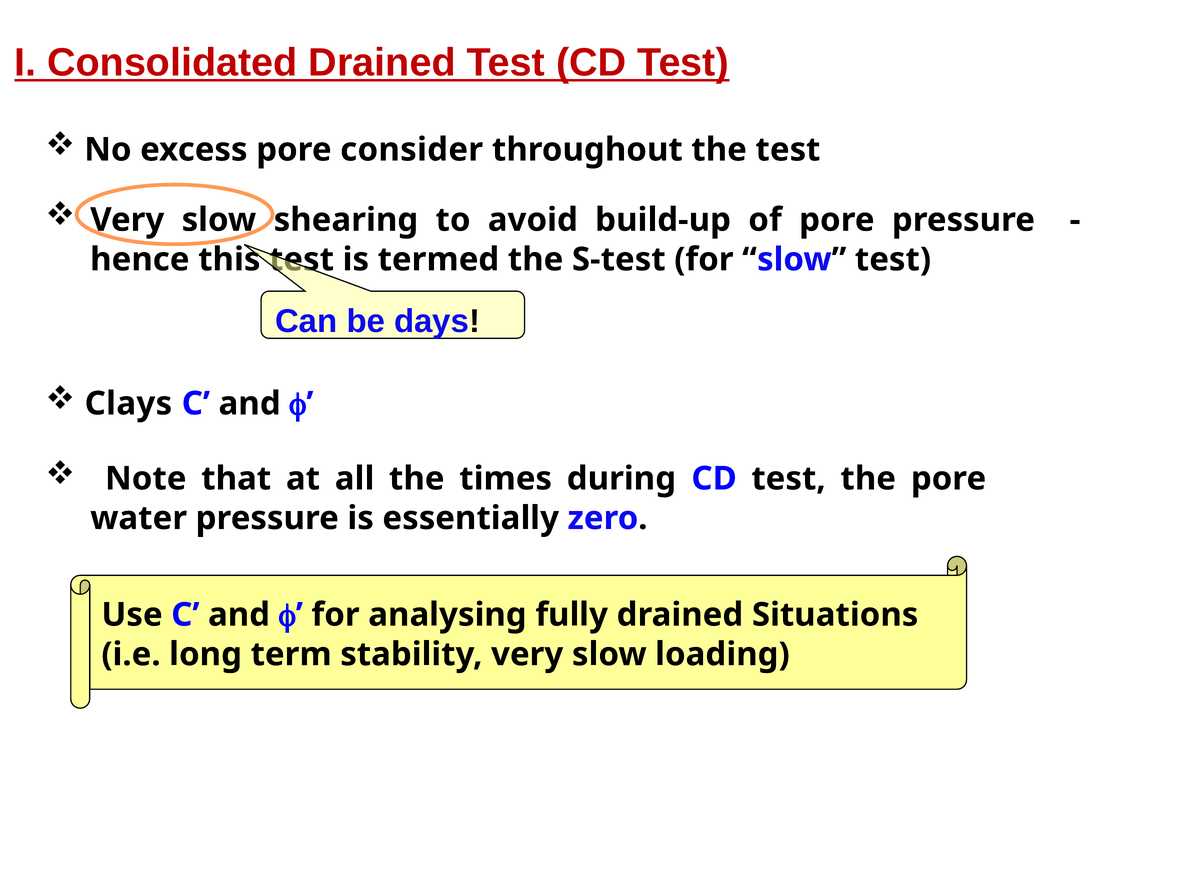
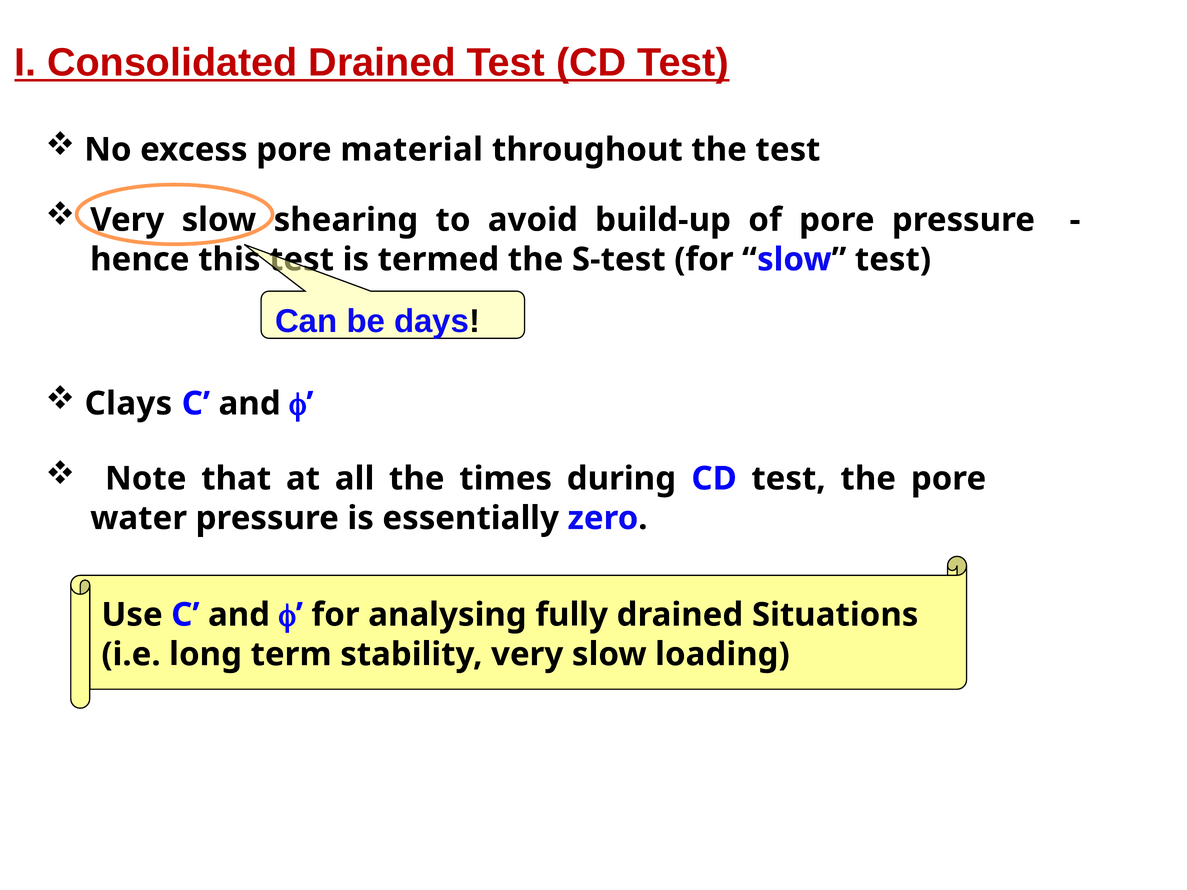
consider: consider -> material
